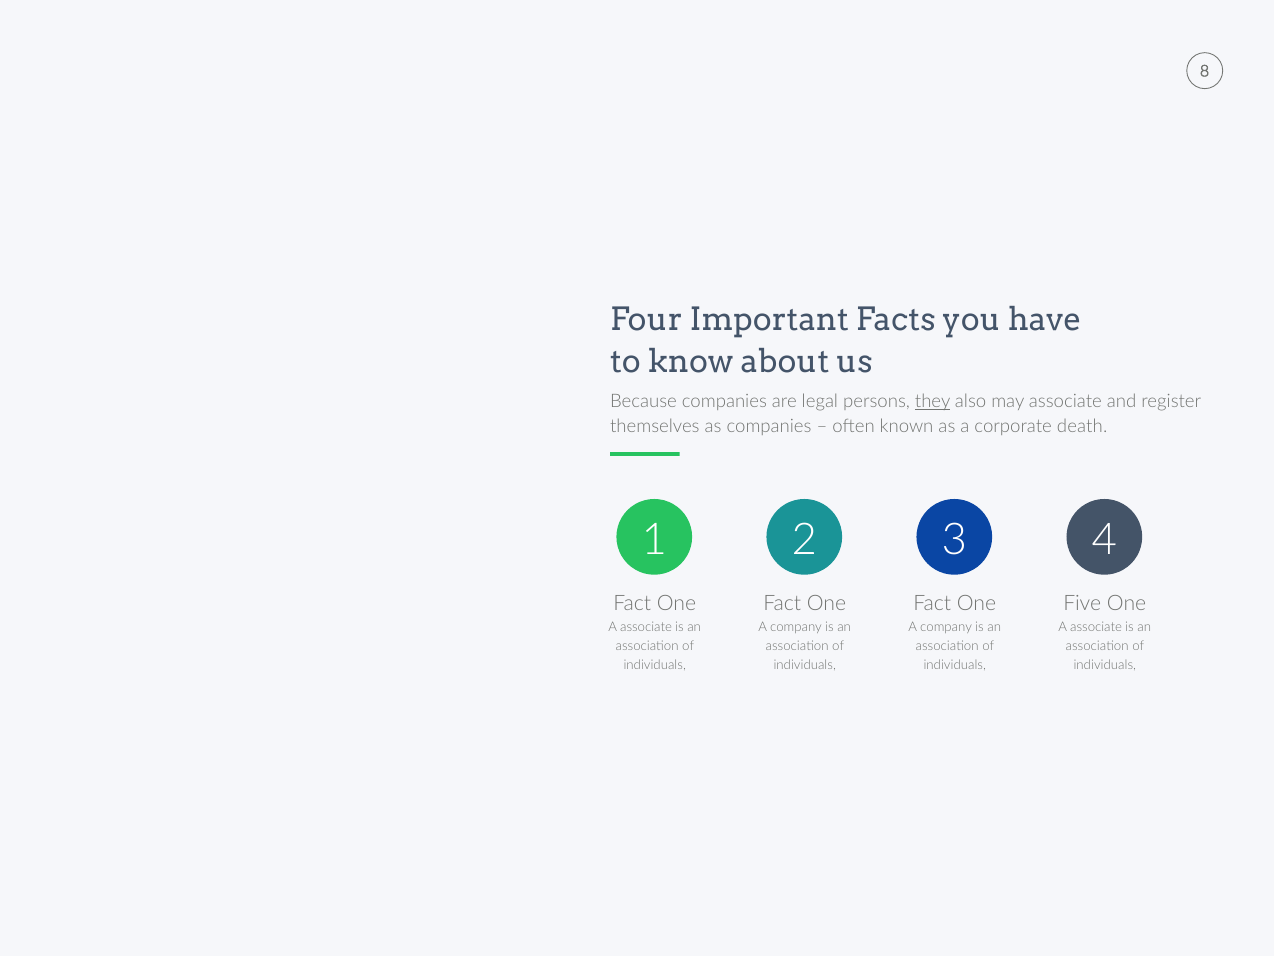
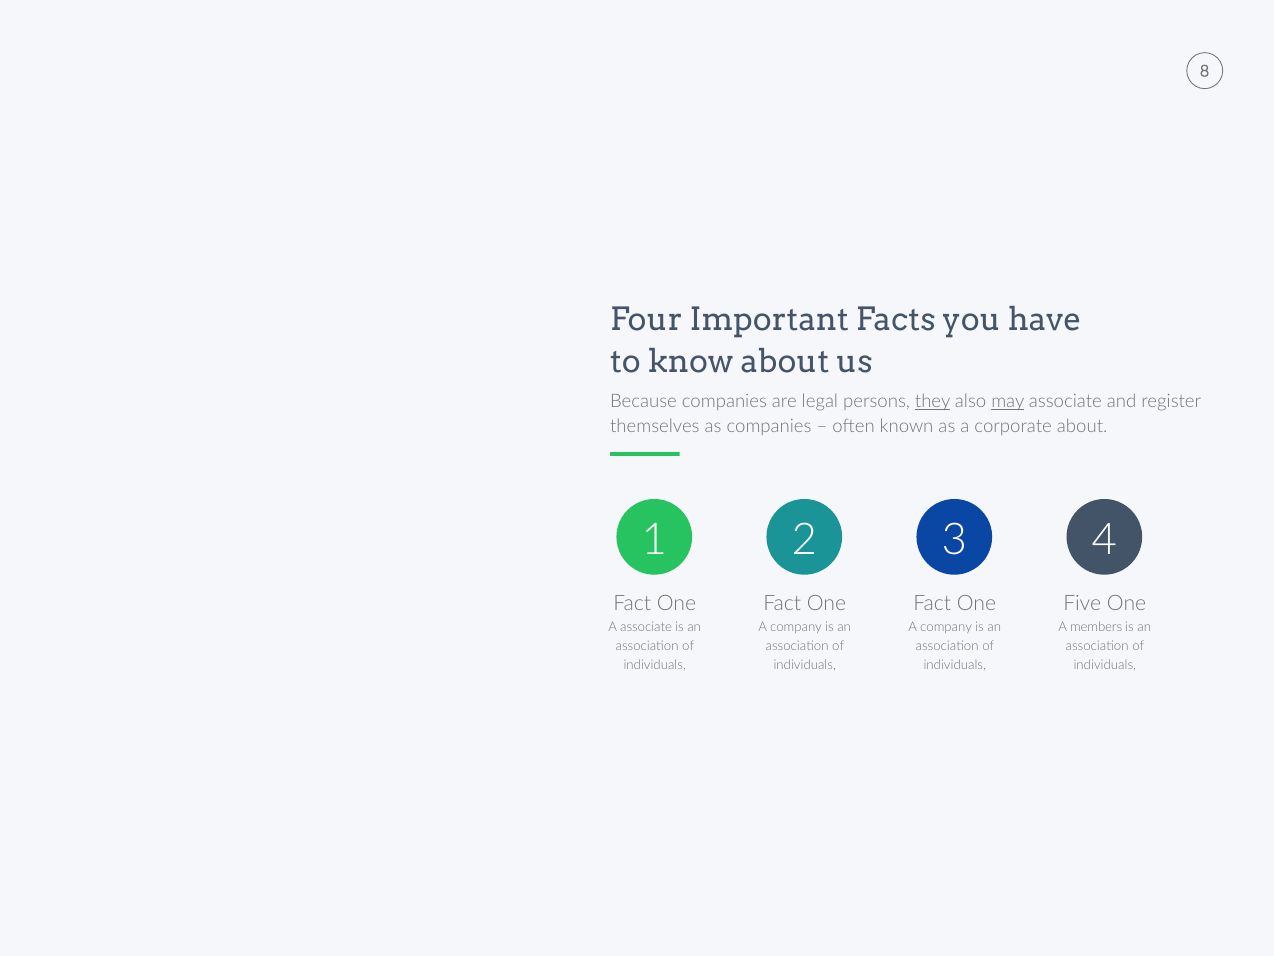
may underline: none -> present
corporate death: death -> about
associate at (1096, 626): associate -> members
